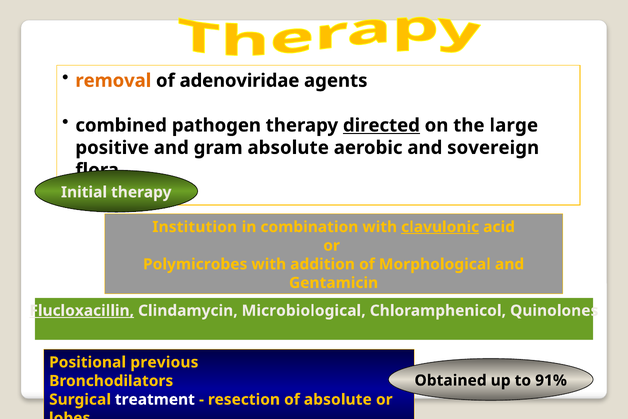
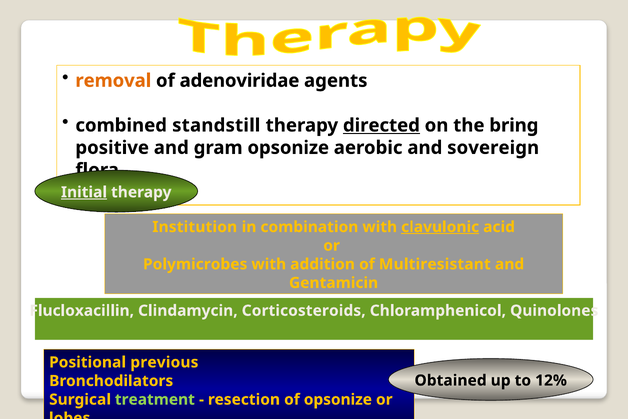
pathogen: pathogen -> standstill
large: large -> bring
gram absolute: absolute -> opsonize
Initial underline: none -> present
Morphological: Morphological -> Multiresistant
Flucloxacillin underline: present -> none
Microbiological: Microbiological -> Corticosteroids
91%: 91% -> 12%
treatment colour: white -> light green
of absolute: absolute -> opsonize
